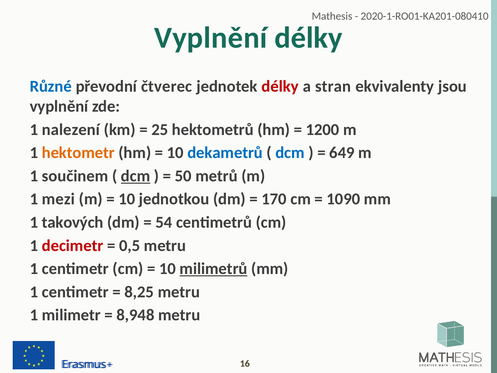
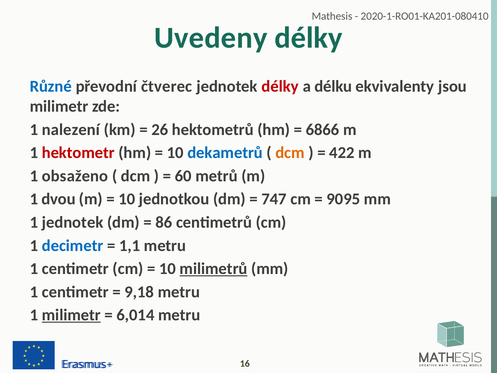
Vyplnění at (211, 38): Vyplnění -> Uvedeny
stran: stran -> délku
vyplnění at (59, 106): vyplnění -> milimetr
25: 25 -> 26
1200: 1200 -> 6866
hektometr colour: orange -> red
dcm at (290, 153) colour: blue -> orange
649: 649 -> 422
součinem: součinem -> obsaženo
dcm at (136, 176) underline: present -> none
50: 50 -> 60
mezi: mezi -> dvou
170: 170 -> 747
1090: 1090 -> 9095
1 takových: takových -> jednotek
54: 54 -> 86
decimetr colour: red -> blue
0,5: 0,5 -> 1,1
8,25: 8,25 -> 9,18
milimetr at (71, 315) underline: none -> present
8,948: 8,948 -> 6,014
